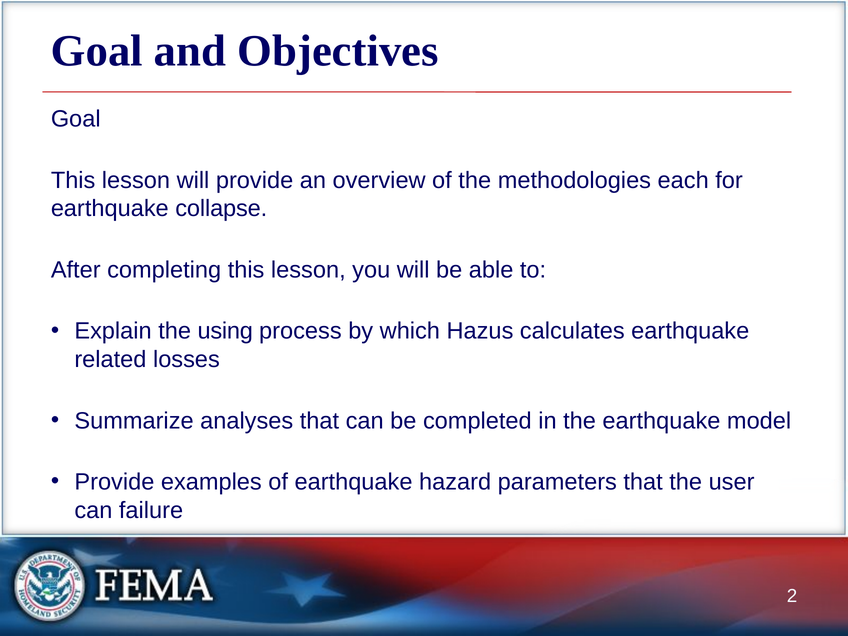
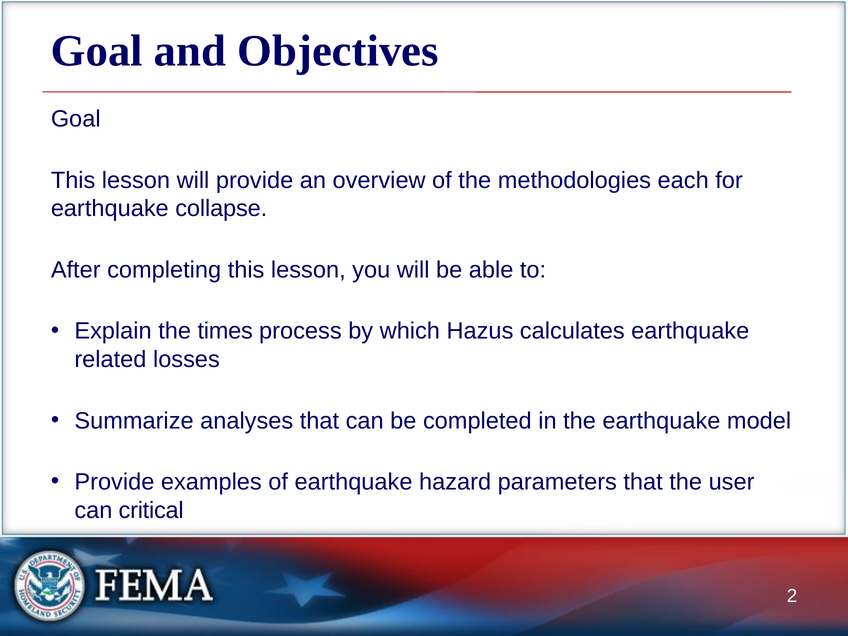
using: using -> times
failure: failure -> critical
